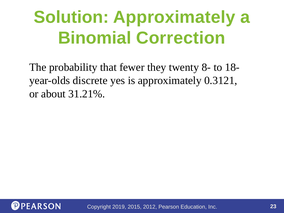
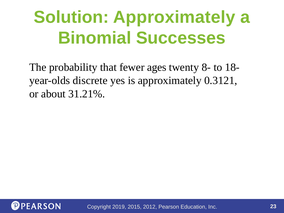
Correction: Correction -> Successes
they: they -> ages
